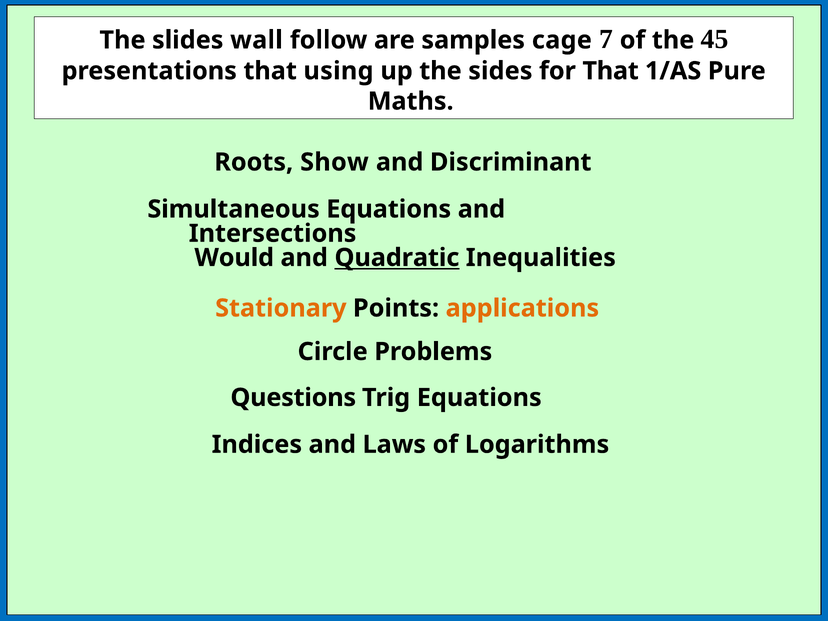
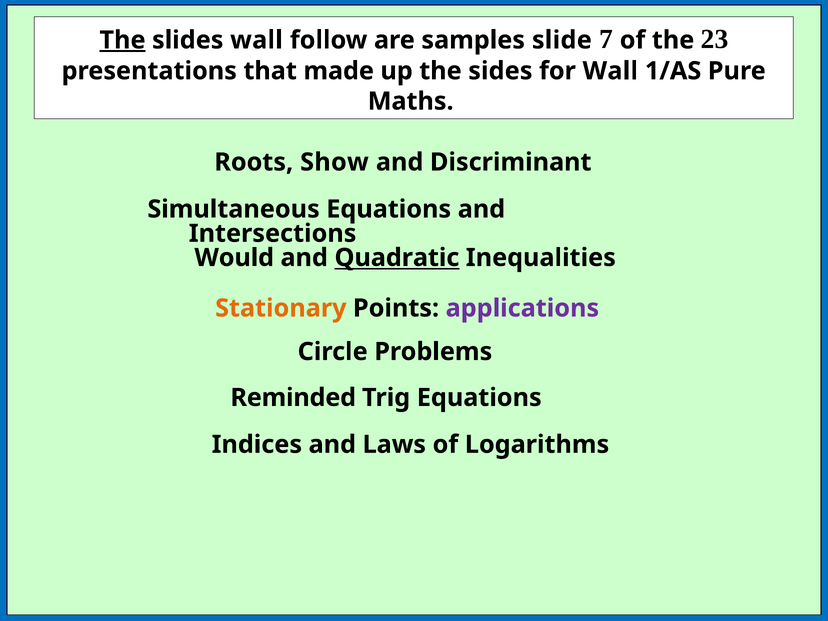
The at (123, 40) underline: none -> present
cage: cage -> slide
45: 45 -> 23
using: using -> made
for That: That -> Wall
applications colour: orange -> purple
Questions: Questions -> Reminded
